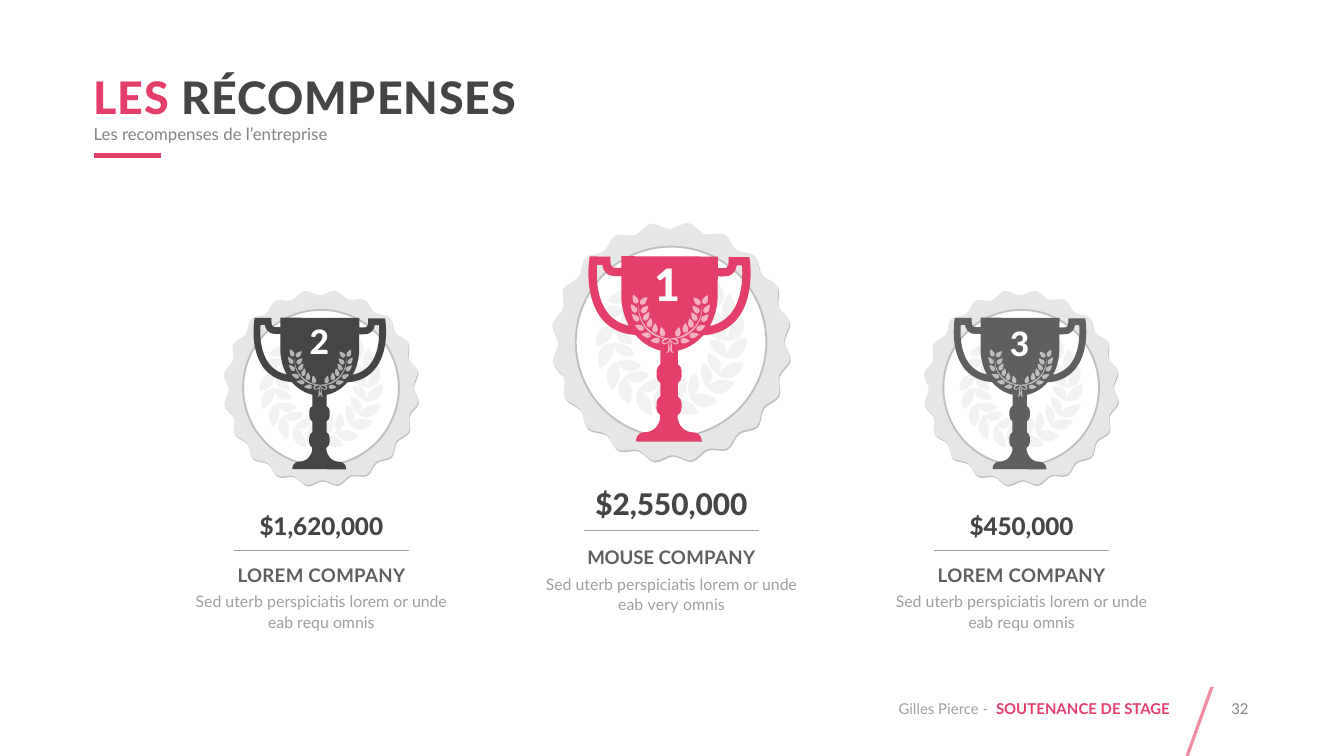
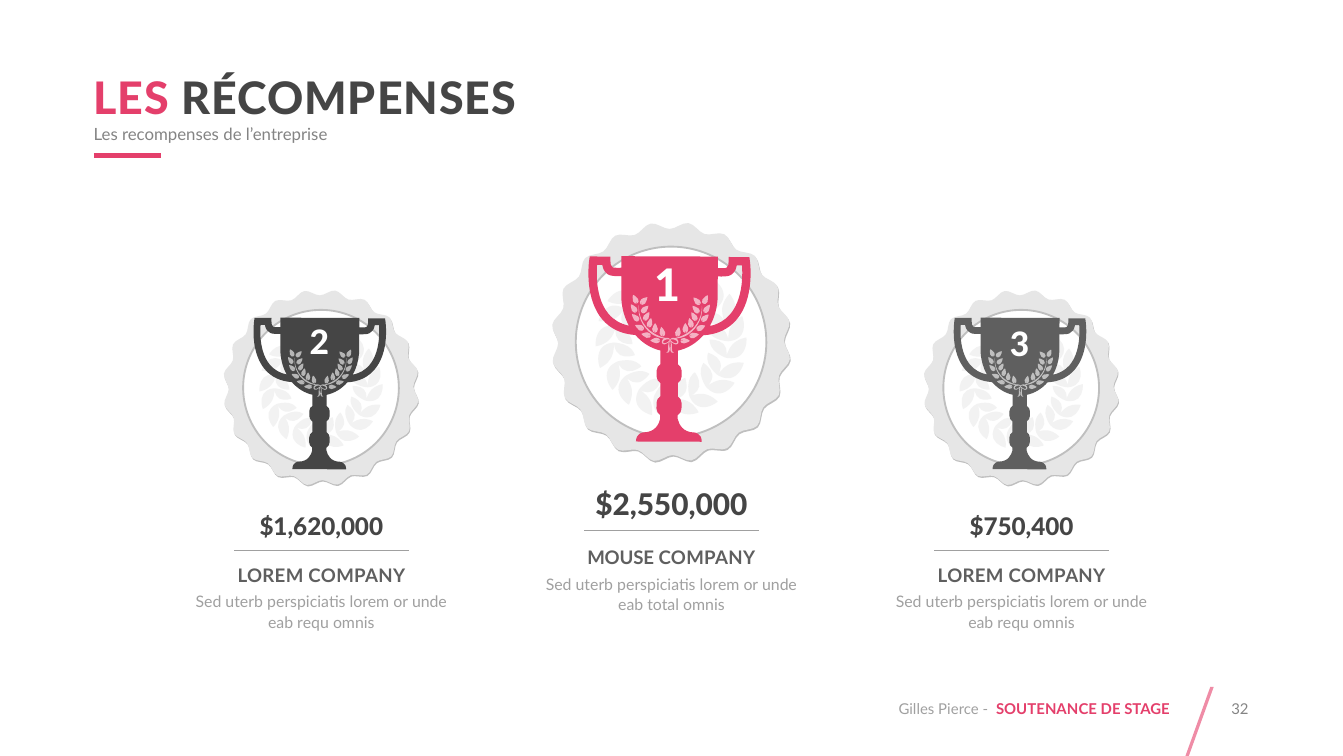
$450,000: $450,000 -> $750,400
very: very -> total
